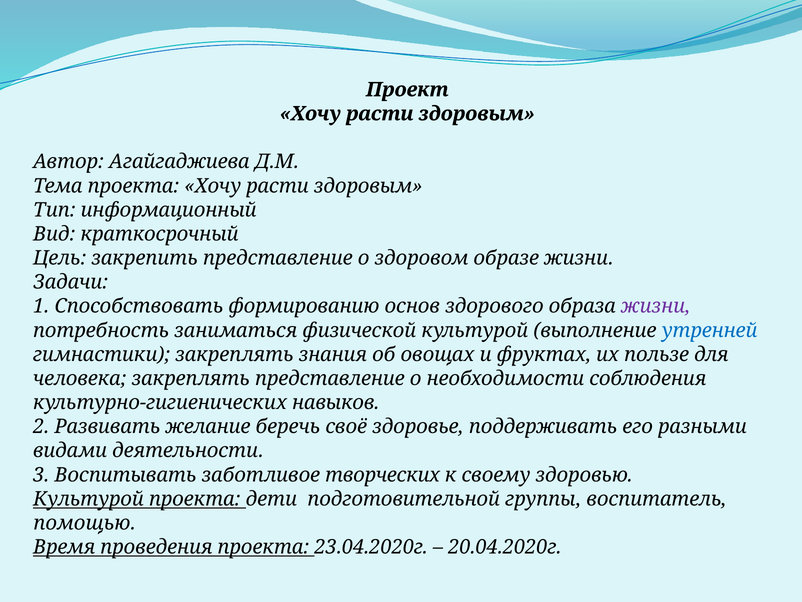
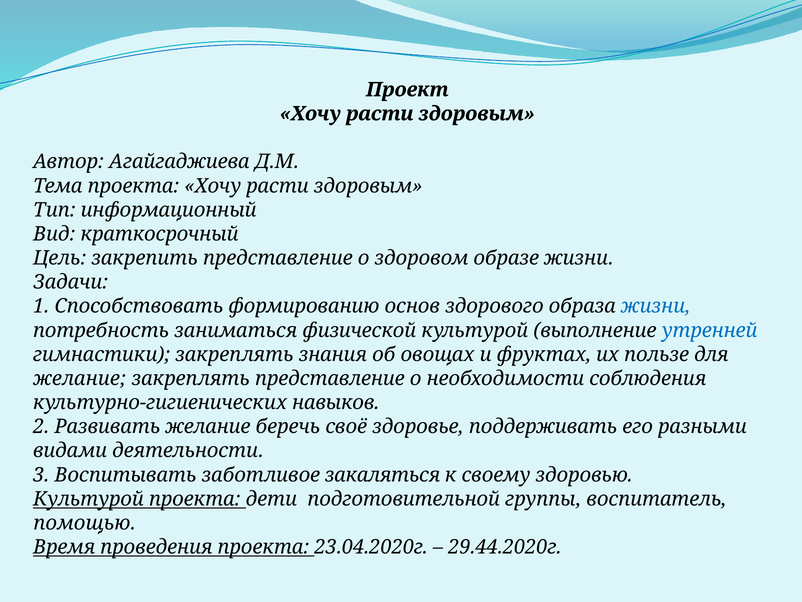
жизни at (656, 306) colour: purple -> blue
человека at (80, 378): человека -> желание
творческих: творческих -> закаляться
20.04.2020г: 20.04.2020г -> 29.44.2020г
